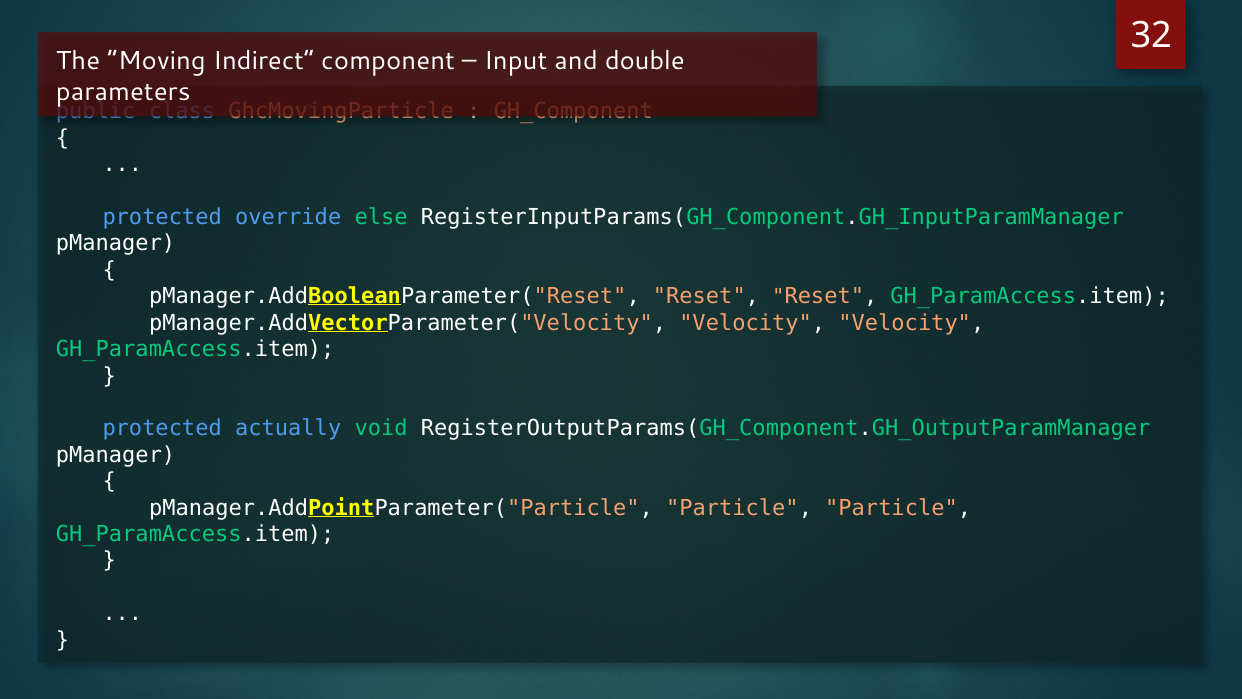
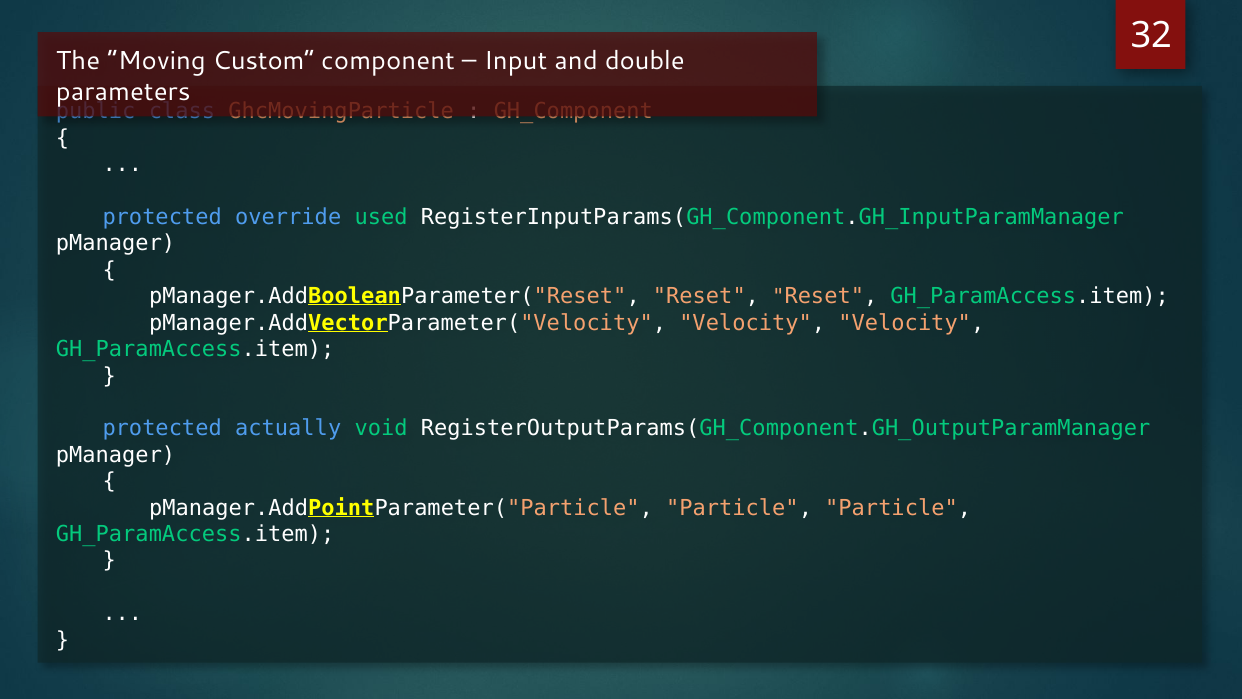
Indirect: Indirect -> Custom
else: else -> used
